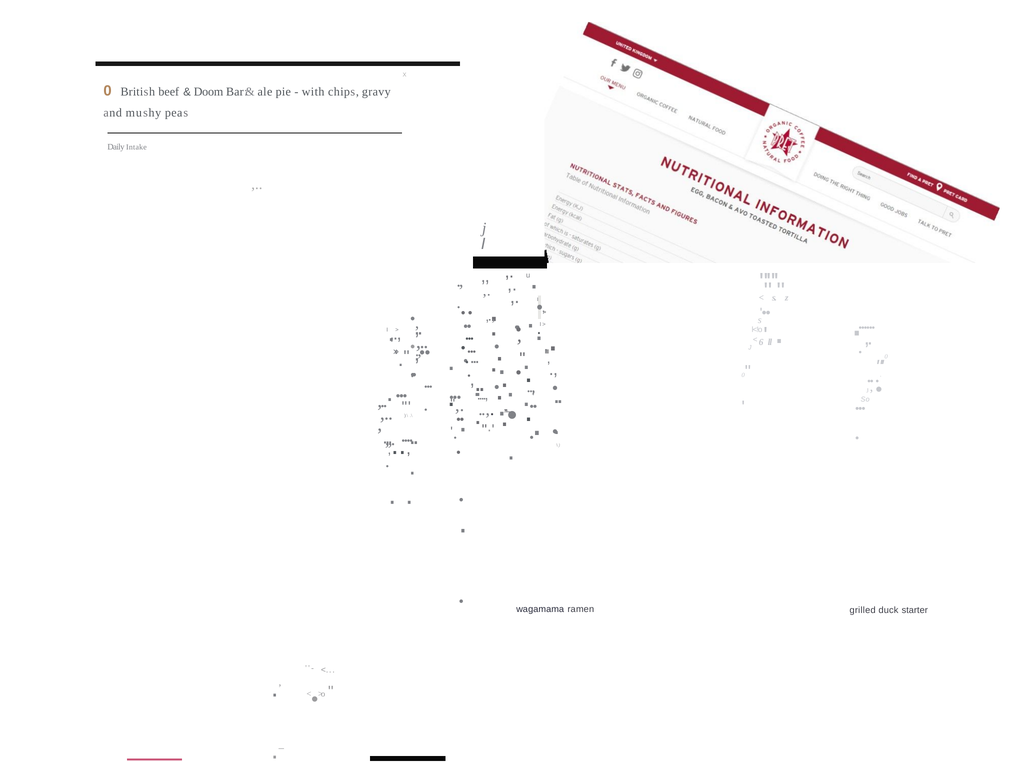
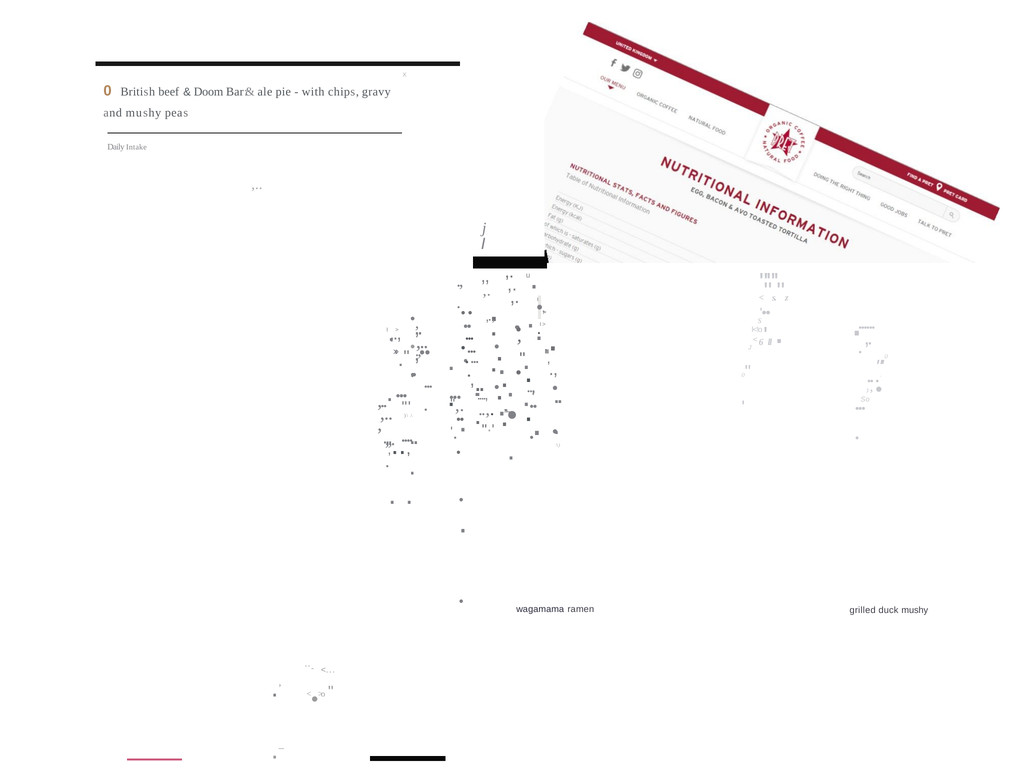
duck starter: starter -> mushy
